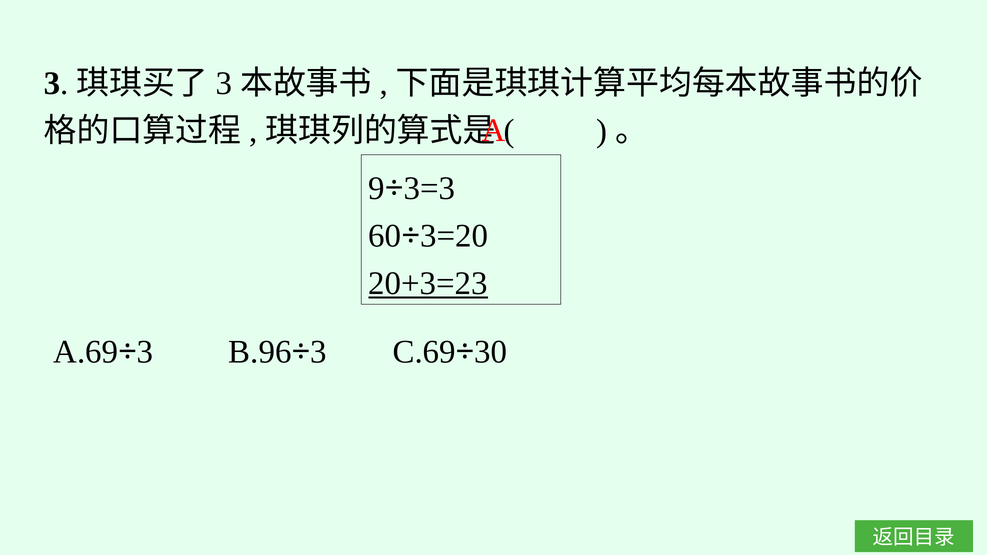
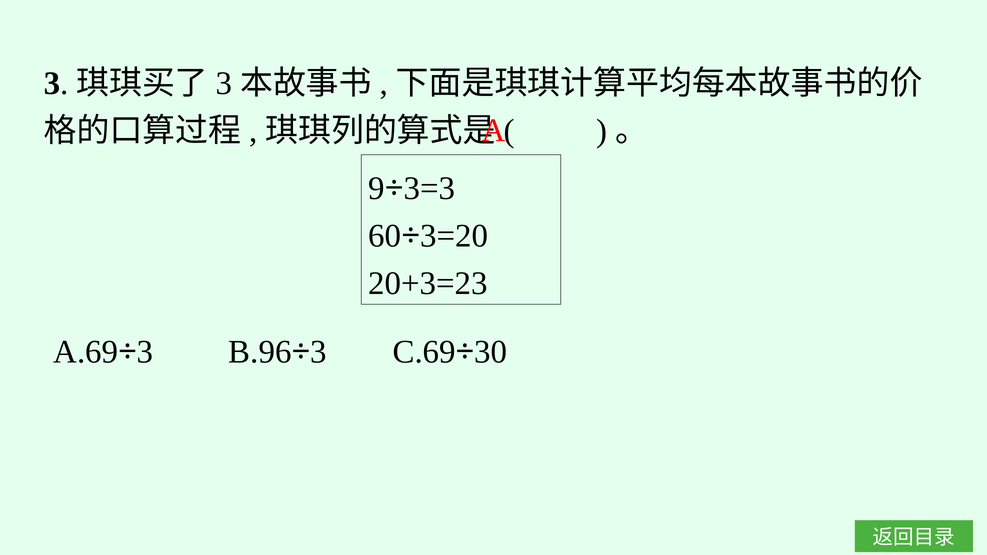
20+3=23 underline: present -> none
